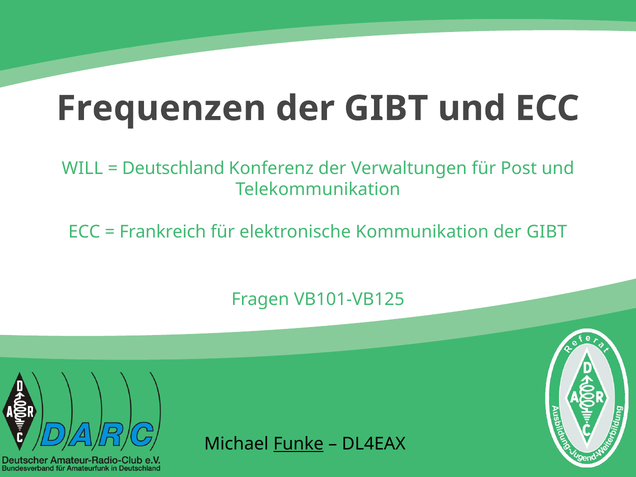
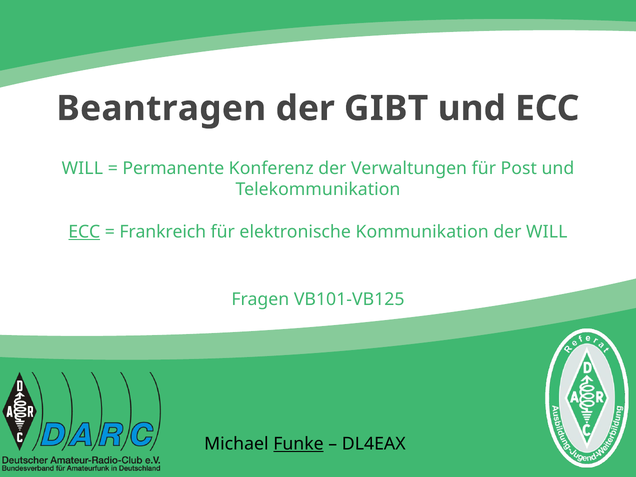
Frequenzen: Frequenzen -> Beantragen
Deutschland: Deutschland -> Permanente
ECC at (84, 232) underline: none -> present
Kommunikation der GIBT: GIBT -> WILL
